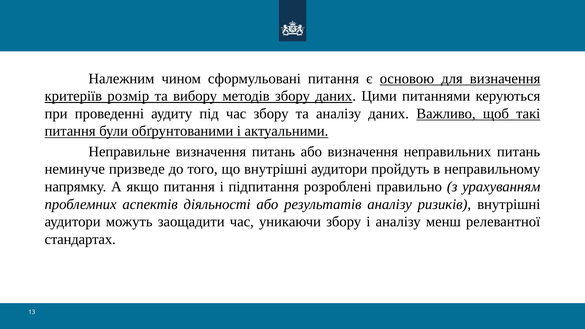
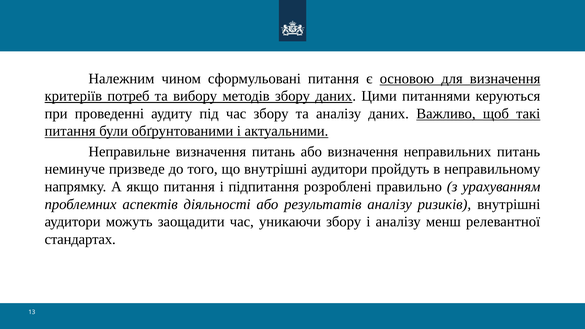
розмір: розмір -> потреб
